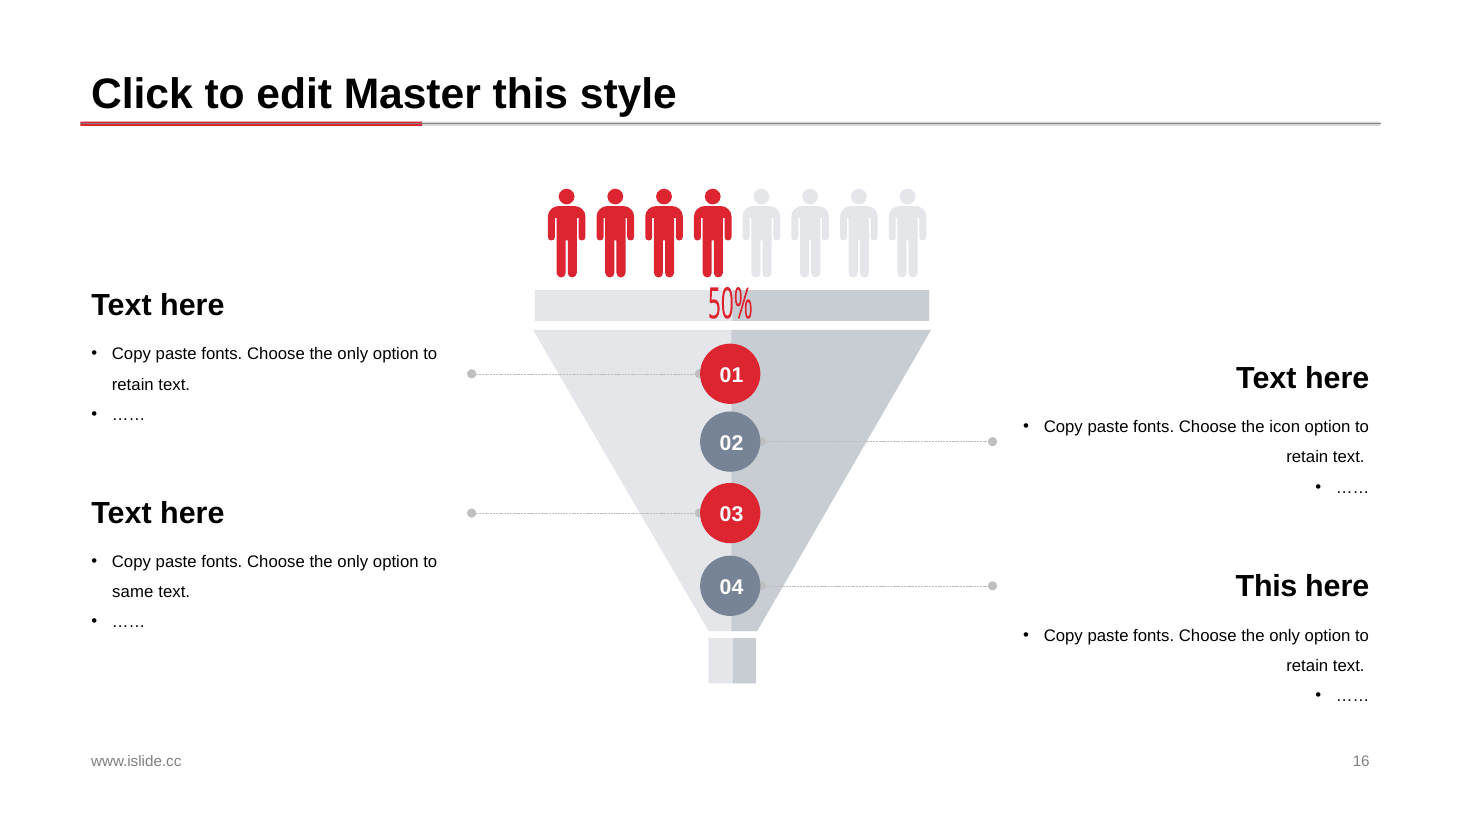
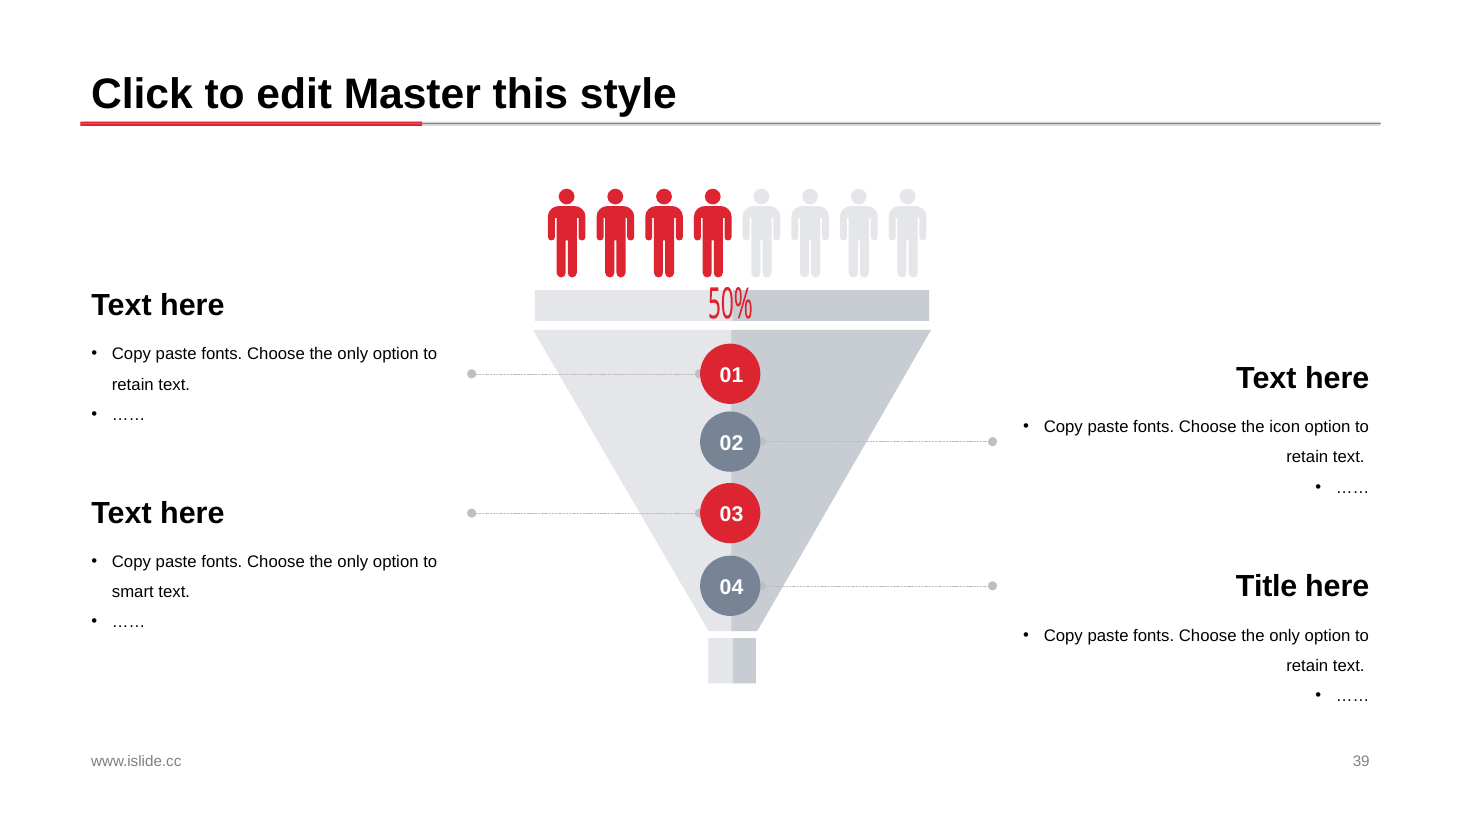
This at (1267, 587): This -> Title
same: same -> smart
16: 16 -> 39
